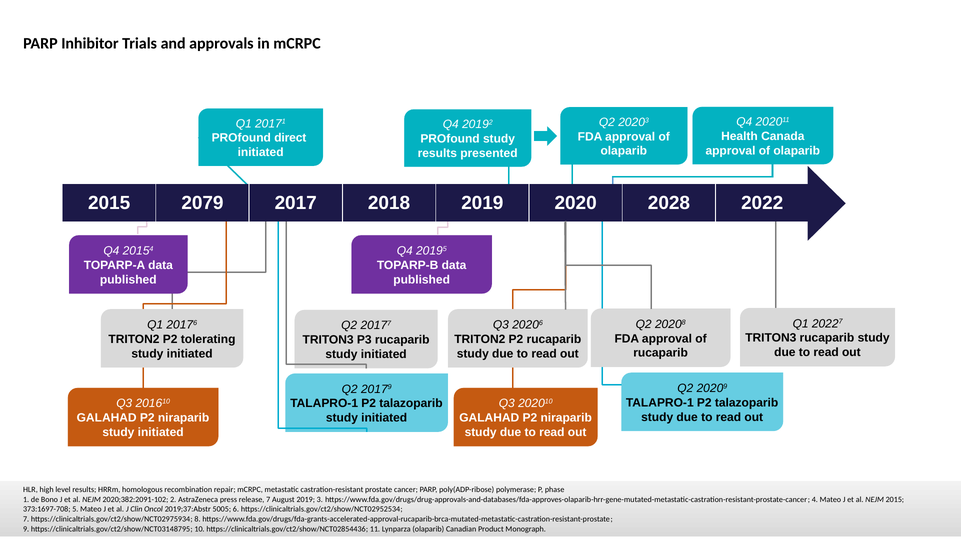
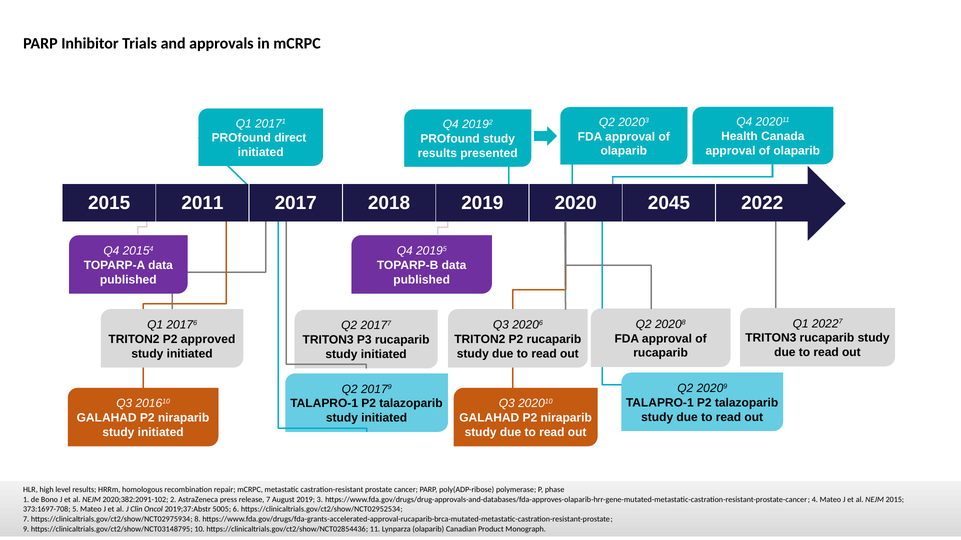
2079: 2079 -> 2011
2028: 2028 -> 2045
tolerating: tolerating -> approved
